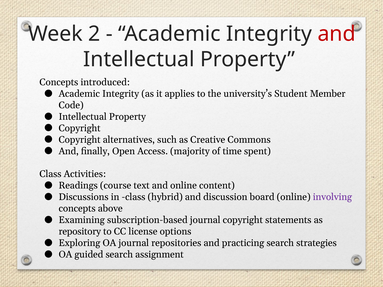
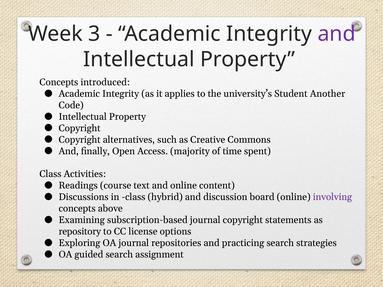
2: 2 -> 3
and at (337, 34) colour: red -> purple
Member: Member -> Another
